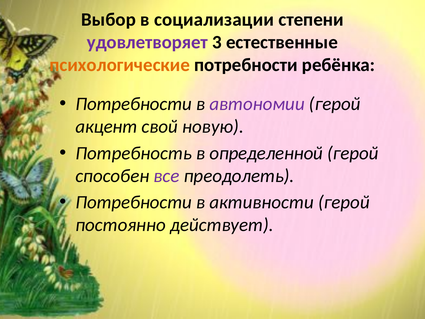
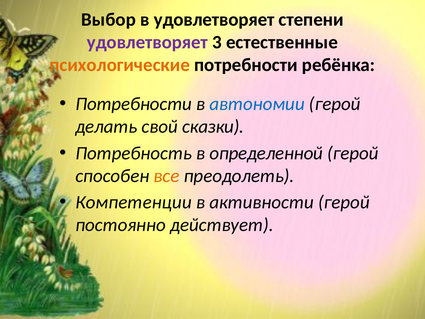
в социализации: социализации -> удовлетворяет
автономии colour: purple -> blue
акцент: акцент -> делать
новую: новую -> сказки
все colour: purple -> orange
Потребности at (134, 202): Потребности -> Компетенции
